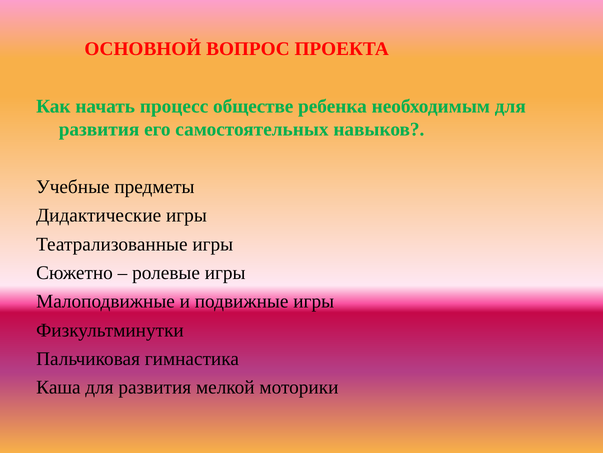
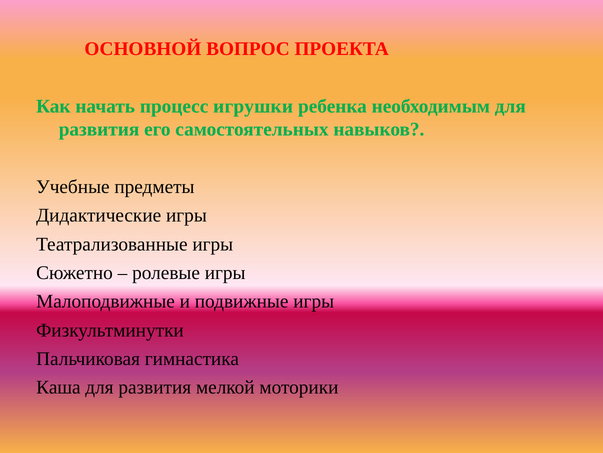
обществе: обществе -> игрушки
